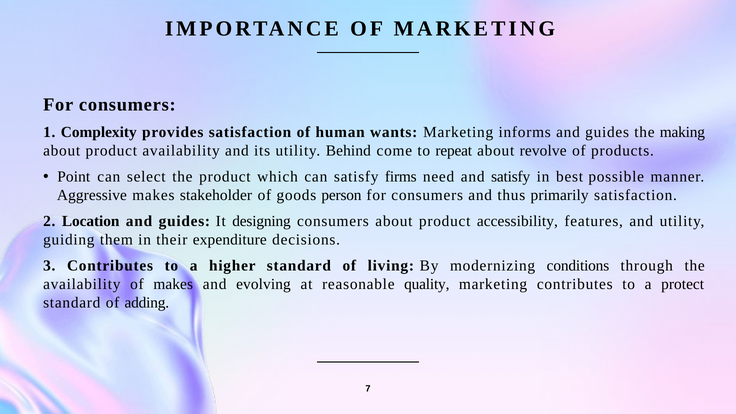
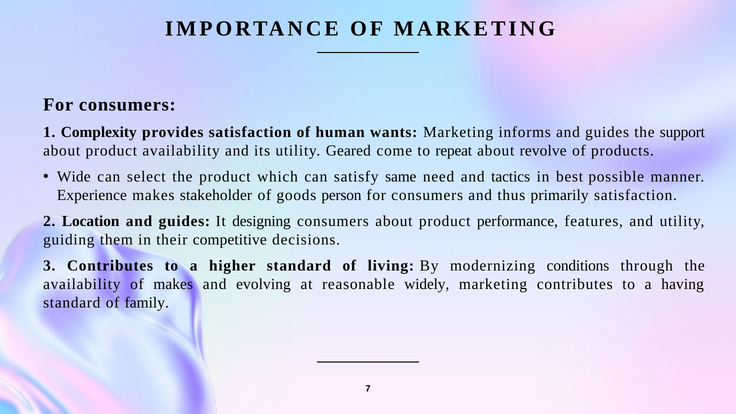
making: making -> support
Behind: Behind -> Geared
Point: Point -> Wide
firms: firms -> same
and satisfy: satisfy -> tactics
Aggressive: Aggressive -> Experience
accessibility: accessibility -> performance
expenditure: expenditure -> competitive
quality: quality -> widely
protect: protect -> having
adding: adding -> family
